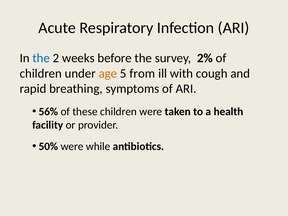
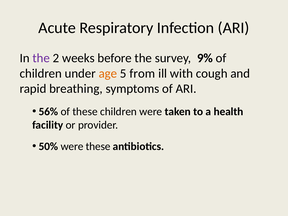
the at (41, 58) colour: blue -> purple
2%: 2% -> 9%
were while: while -> these
